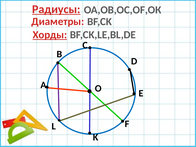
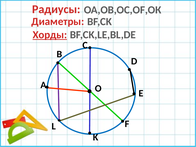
Радиусы underline: present -> none
